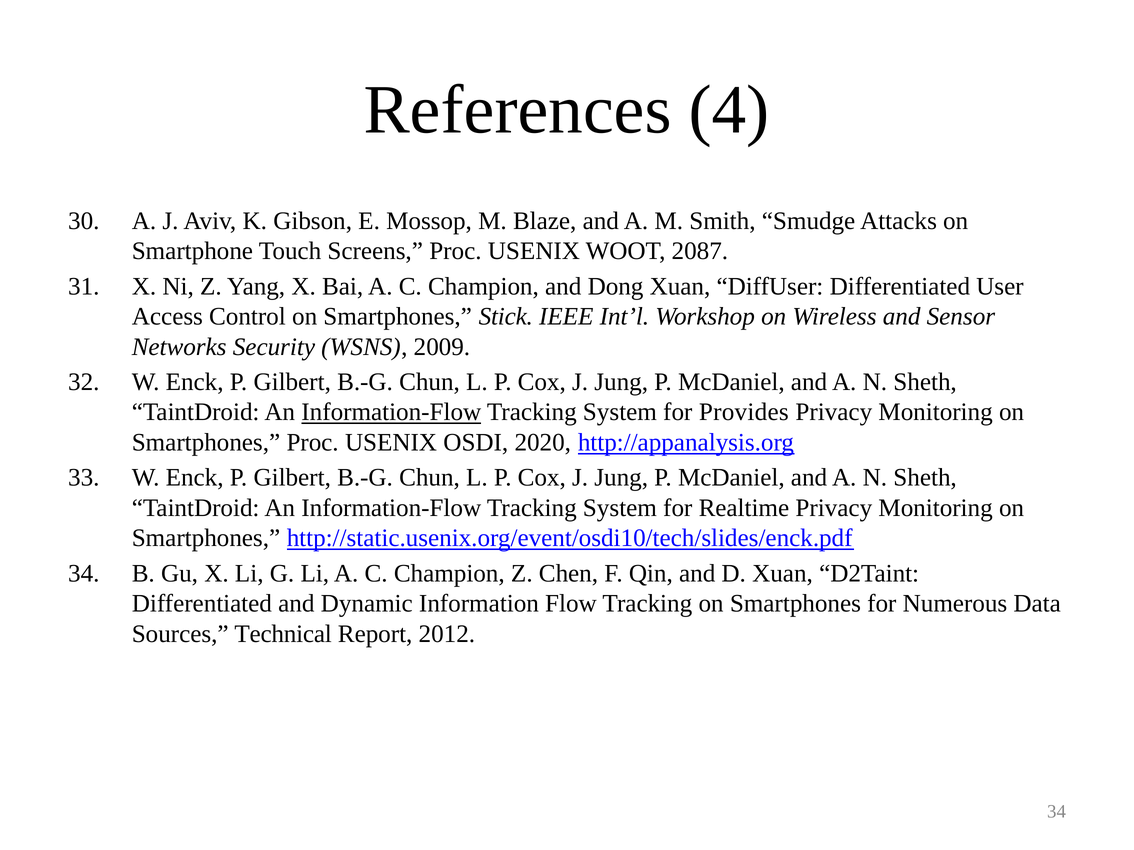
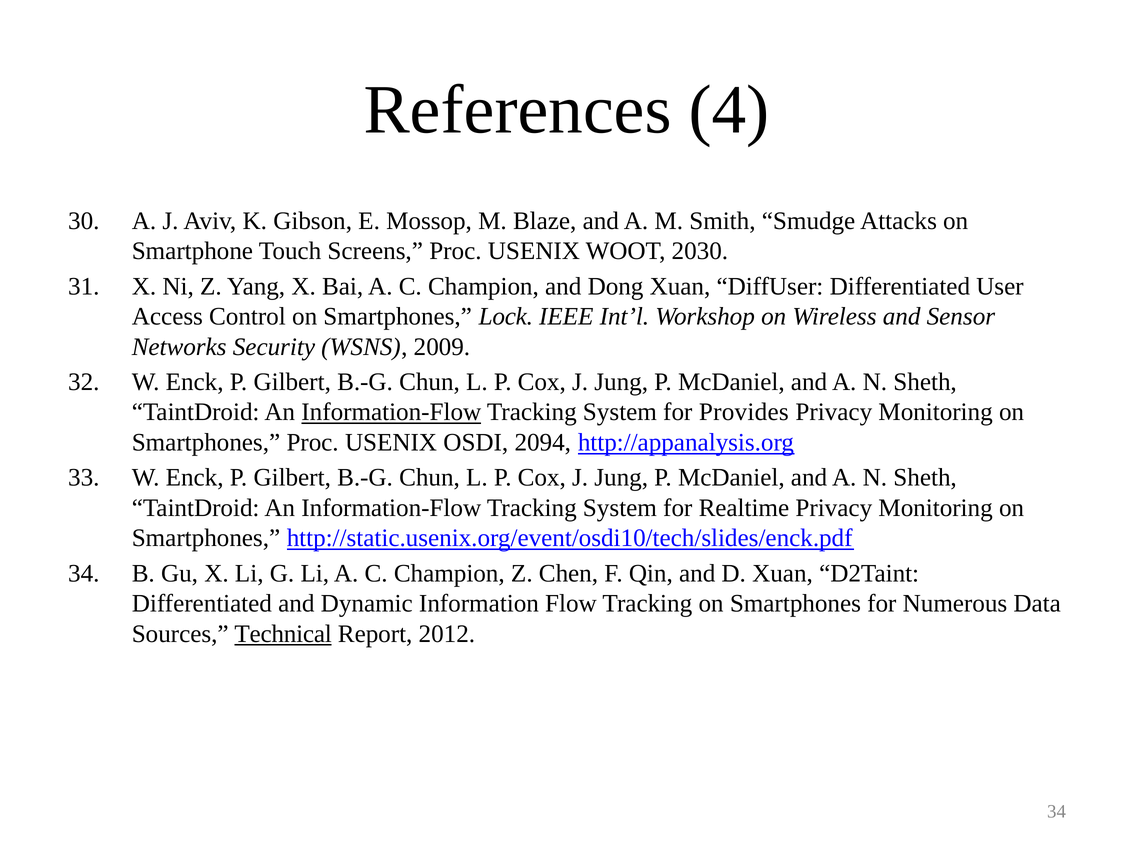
2087: 2087 -> 2030
Stick: Stick -> Lock
2020: 2020 -> 2094
Technical underline: none -> present
